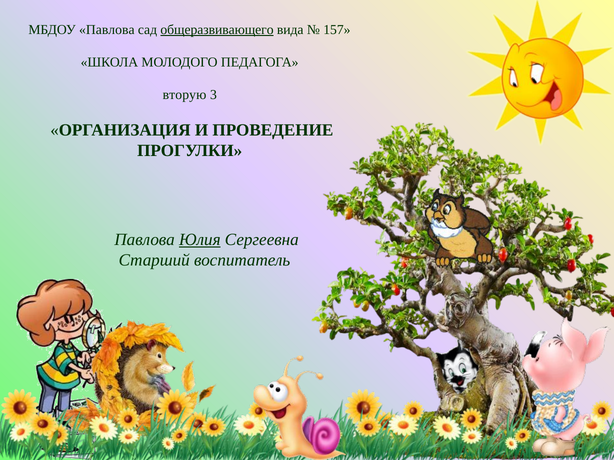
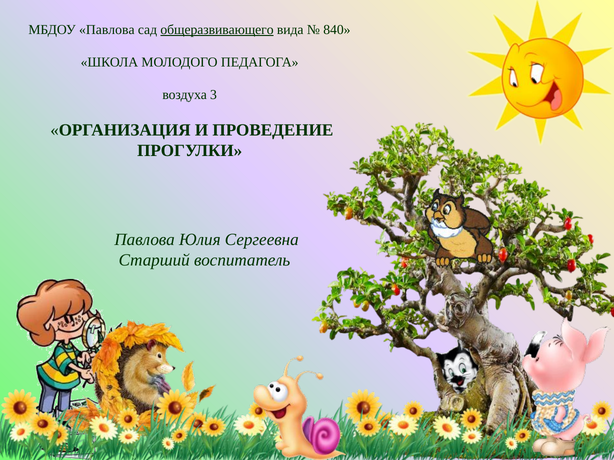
157: 157 -> 840
вторую: вторую -> воздуха
Юлия underline: present -> none
